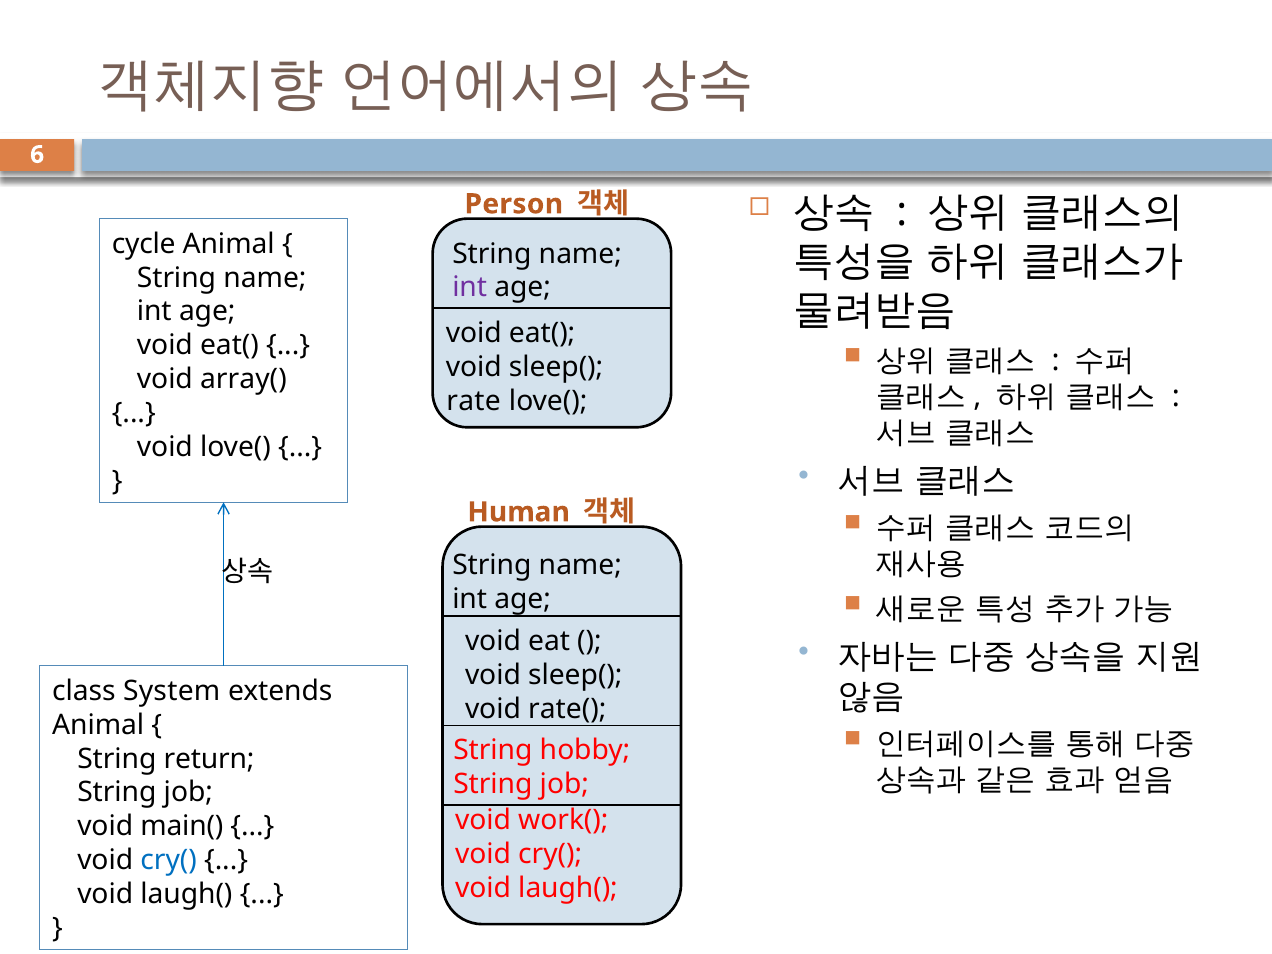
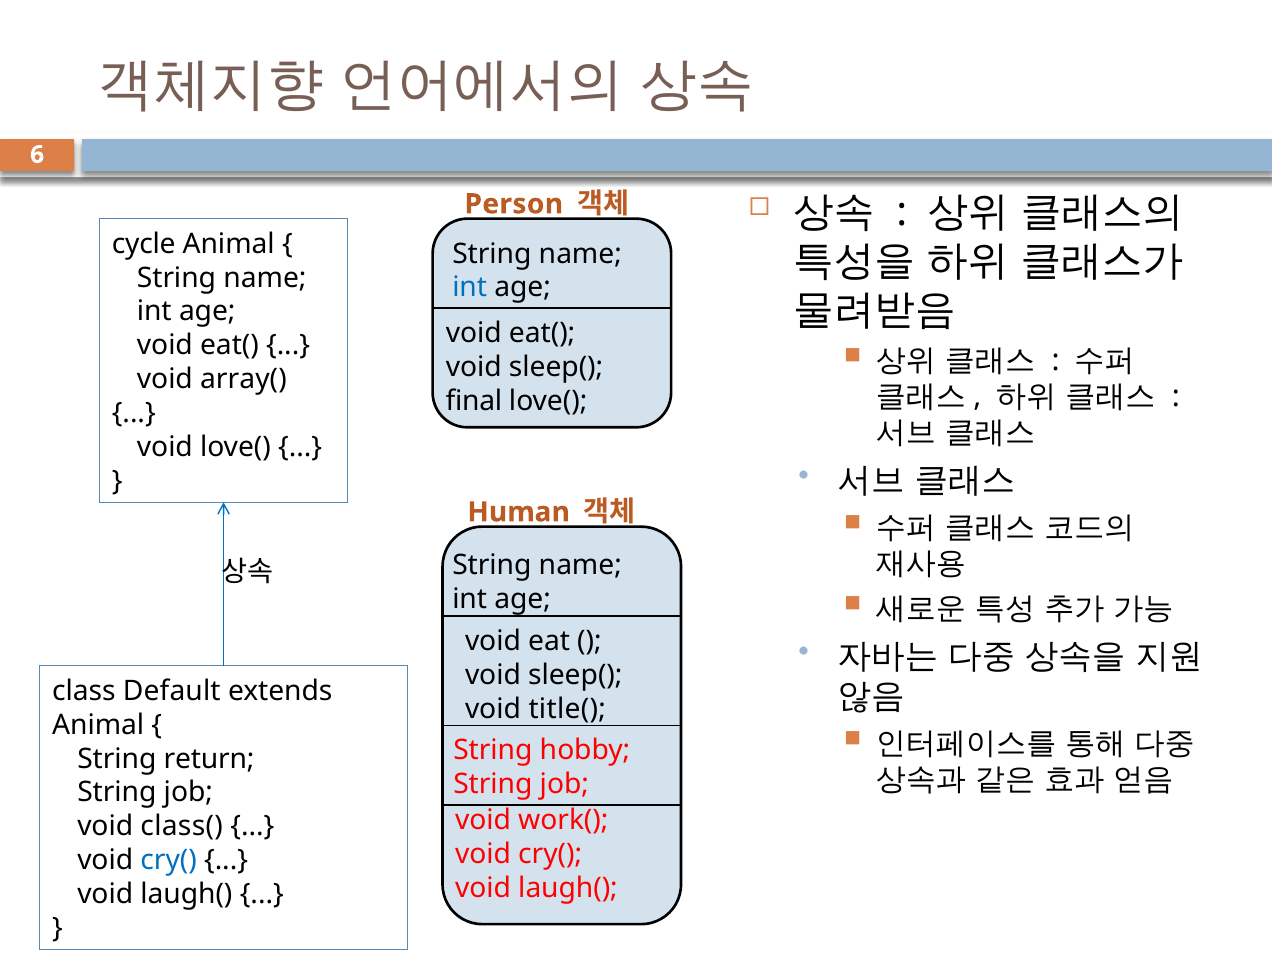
int at (470, 288) colour: purple -> blue
rate: rate -> final
System: System -> Default
rate(: rate( -> title(
main(: main( -> class(
